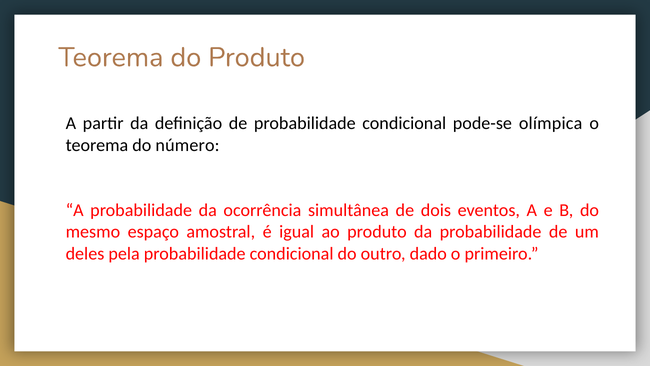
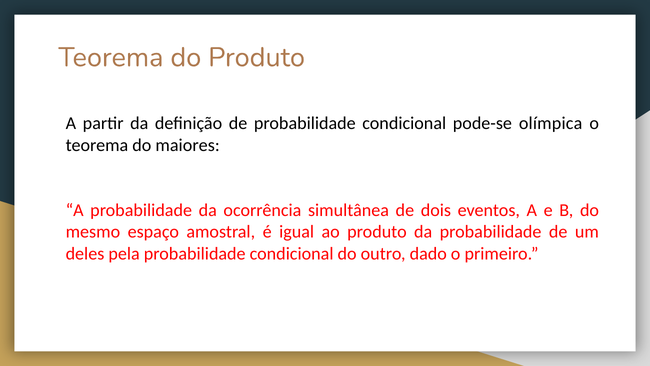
número: número -> maiores
